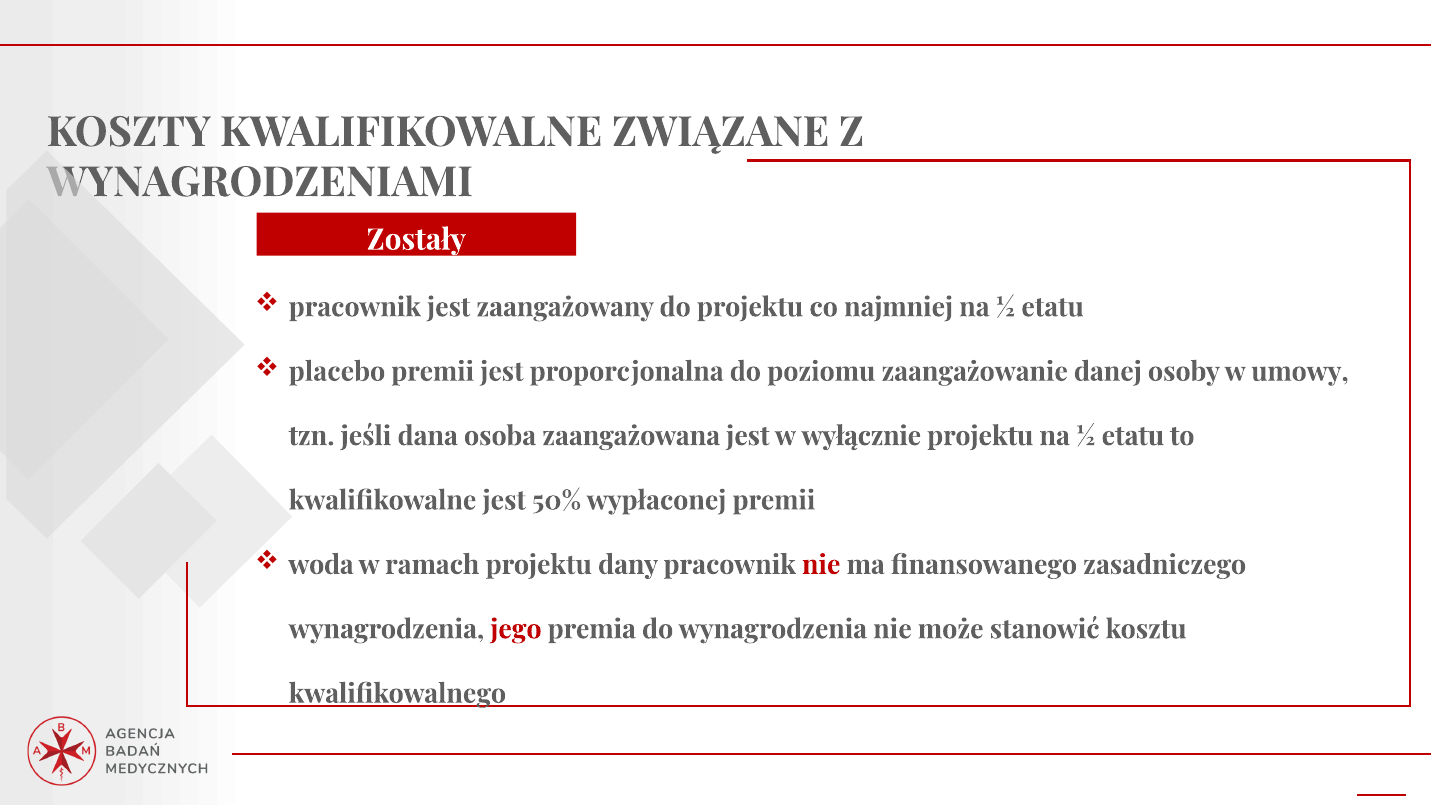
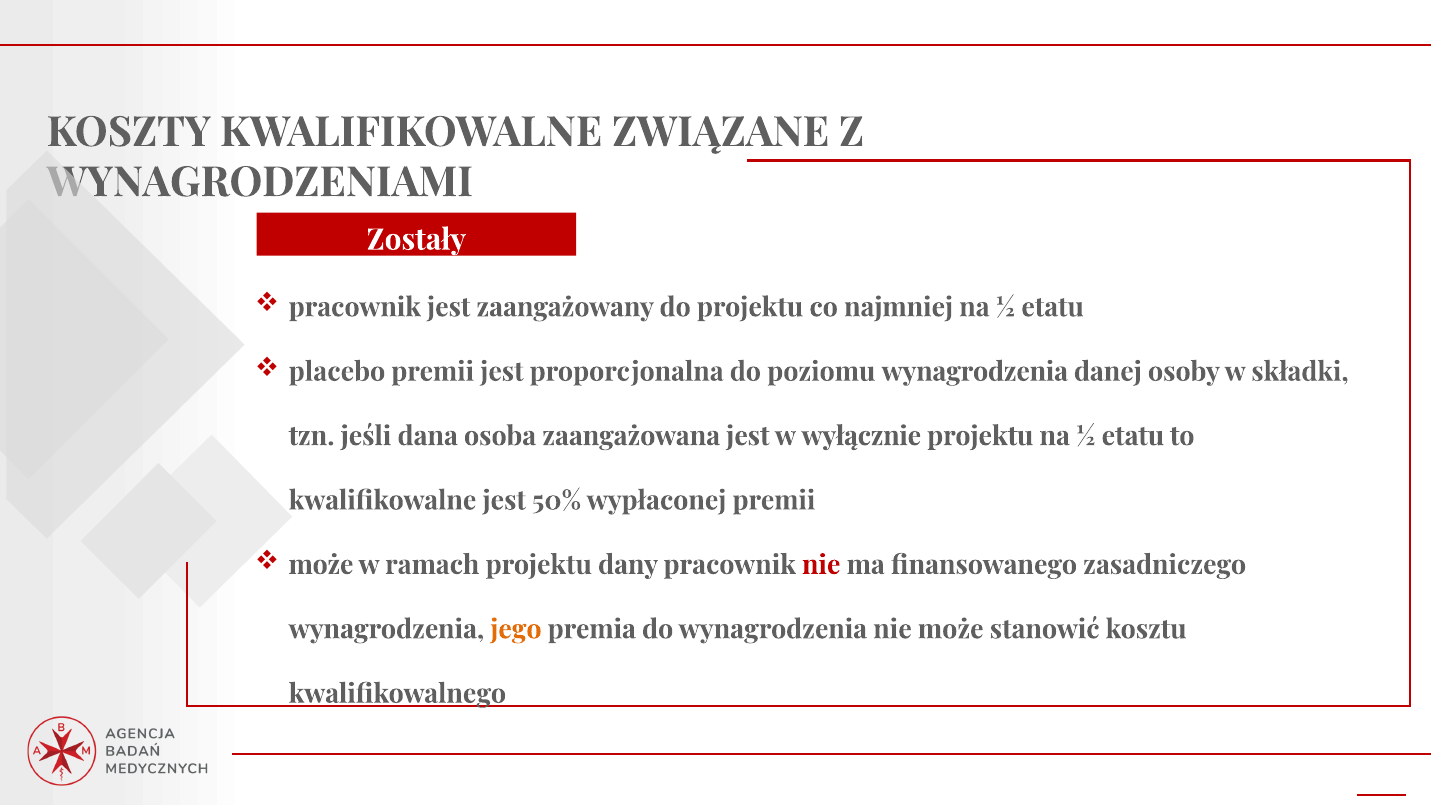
poziomu zaangażowanie: zaangażowanie -> wynagrodzenia
umowy: umowy -> składki
woda at (321, 565): woda -> może
jego colour: red -> orange
